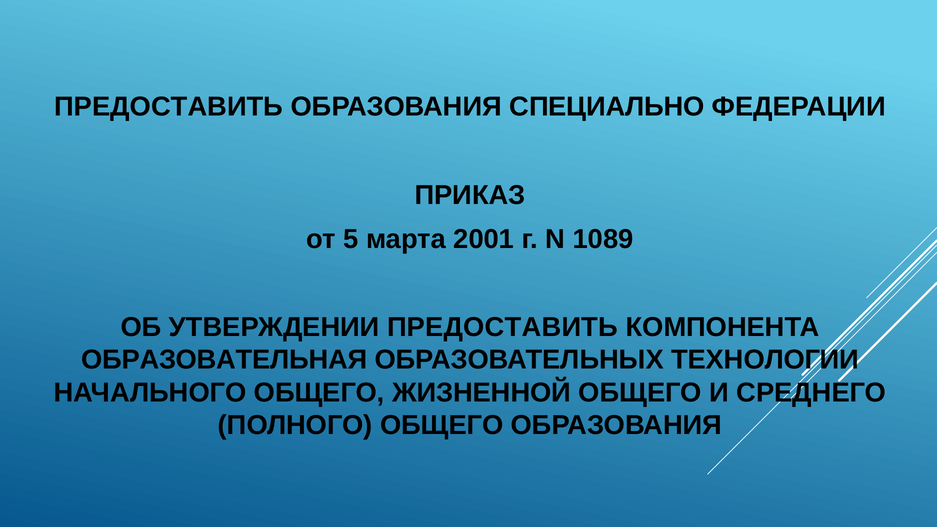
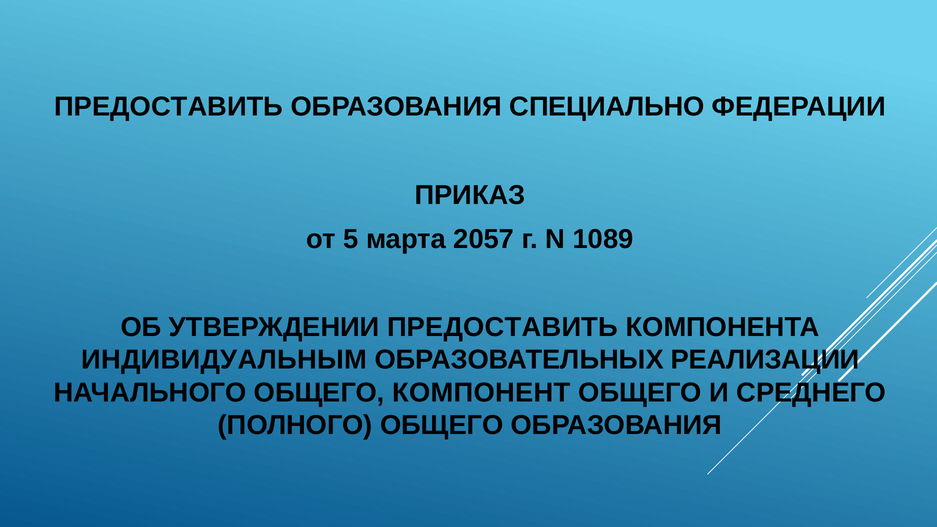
2001: 2001 -> 2057
ОБРАЗОВАТЕЛЬНАЯ: ОБРАЗОВАТЕЛЬНАЯ -> ИНДИВИДУАЛЬНЫМ
ТЕХНОЛОГИИ: ТЕХНОЛОГИИ -> РЕАЛИЗАЦИИ
ЖИЗНЕННОЙ: ЖИЗНЕННОЙ -> КОМПОНЕНТ
